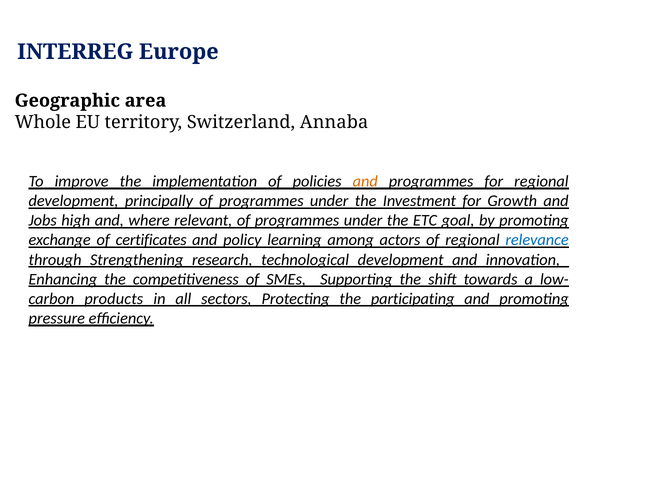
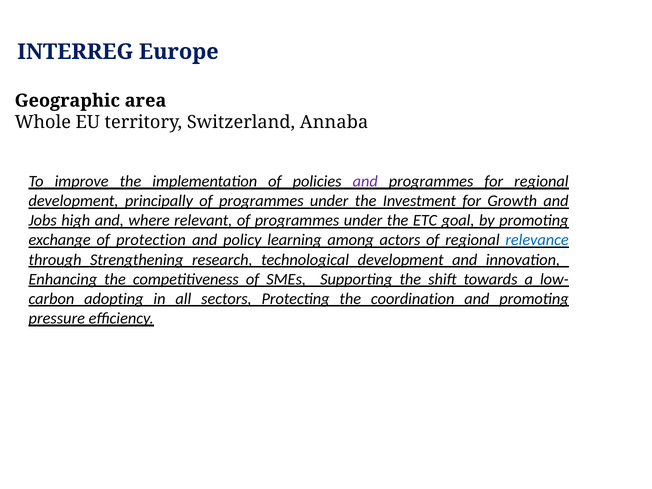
and at (365, 181) colour: orange -> purple
certificates: certificates -> protection
products: products -> adopting
participating: participating -> coordination
